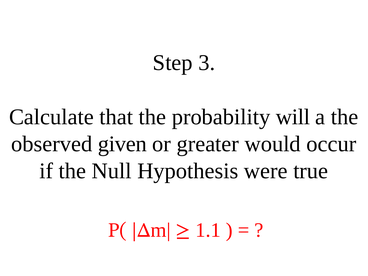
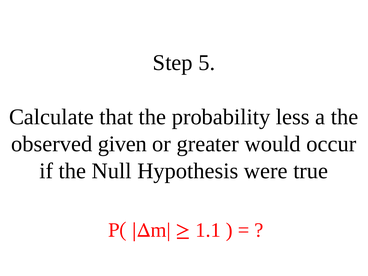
3: 3 -> 5
will: will -> less
